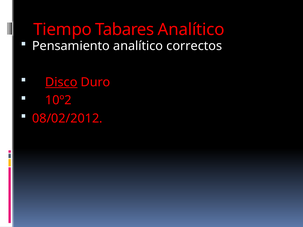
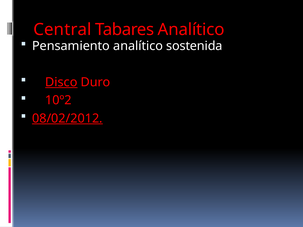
Tiempo: Tiempo -> Central
correctos: correctos -> sostenida
08/02/2012 underline: none -> present
